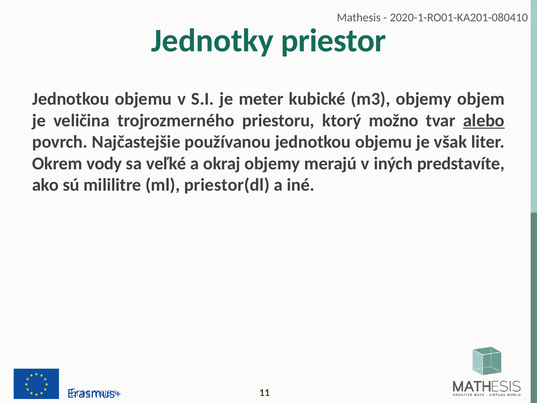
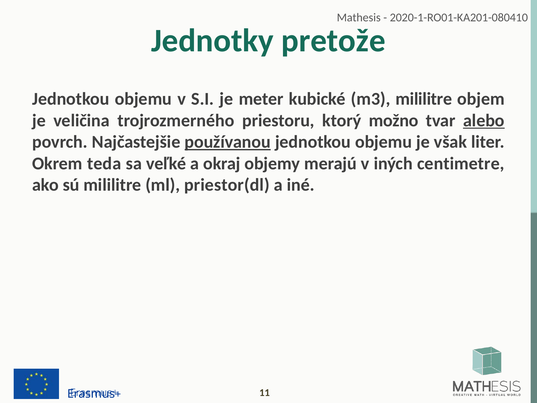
priestor: priestor -> pretože
m3 objemy: objemy -> mililitre
používanou underline: none -> present
vody: vody -> teda
predstavíte: predstavíte -> centimetre
